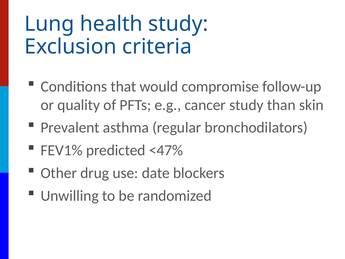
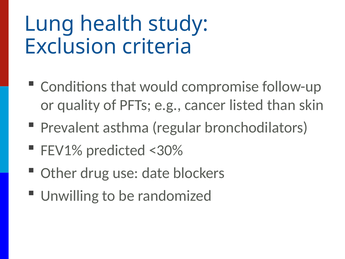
cancer study: study -> listed
<47%: <47% -> <30%
